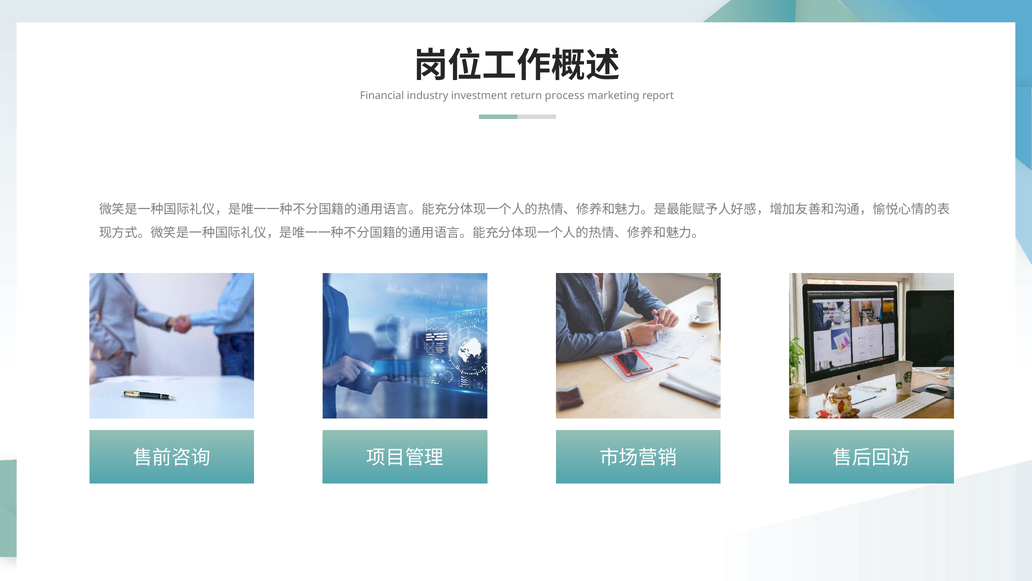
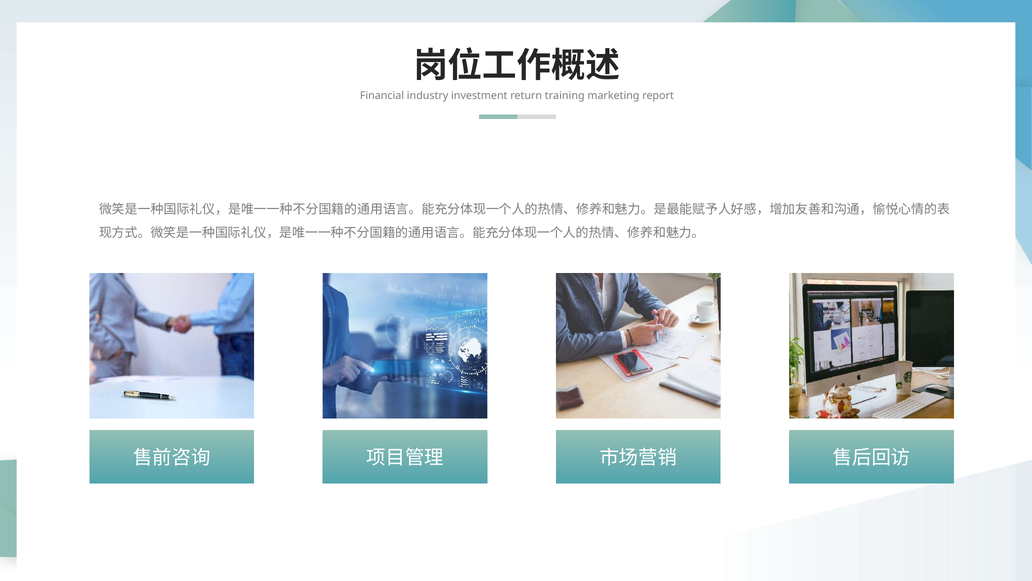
process: process -> training
